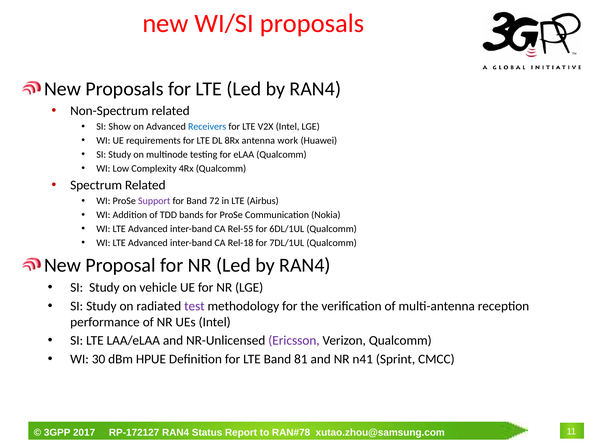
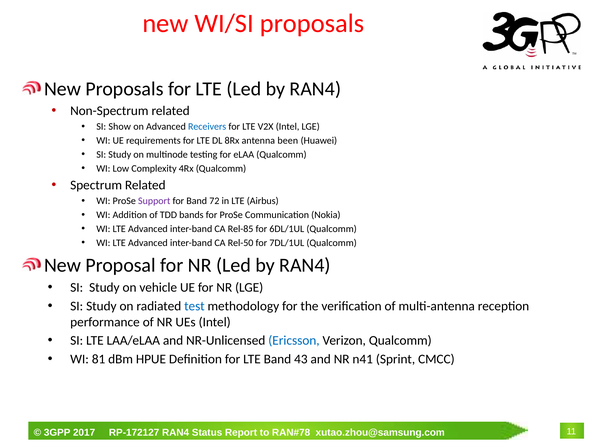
work: work -> been
Rel-55: Rel-55 -> Rel-85
Rel-18: Rel-18 -> Rel-50
test colour: purple -> blue
Ericsson colour: purple -> blue
30: 30 -> 81
81: 81 -> 43
